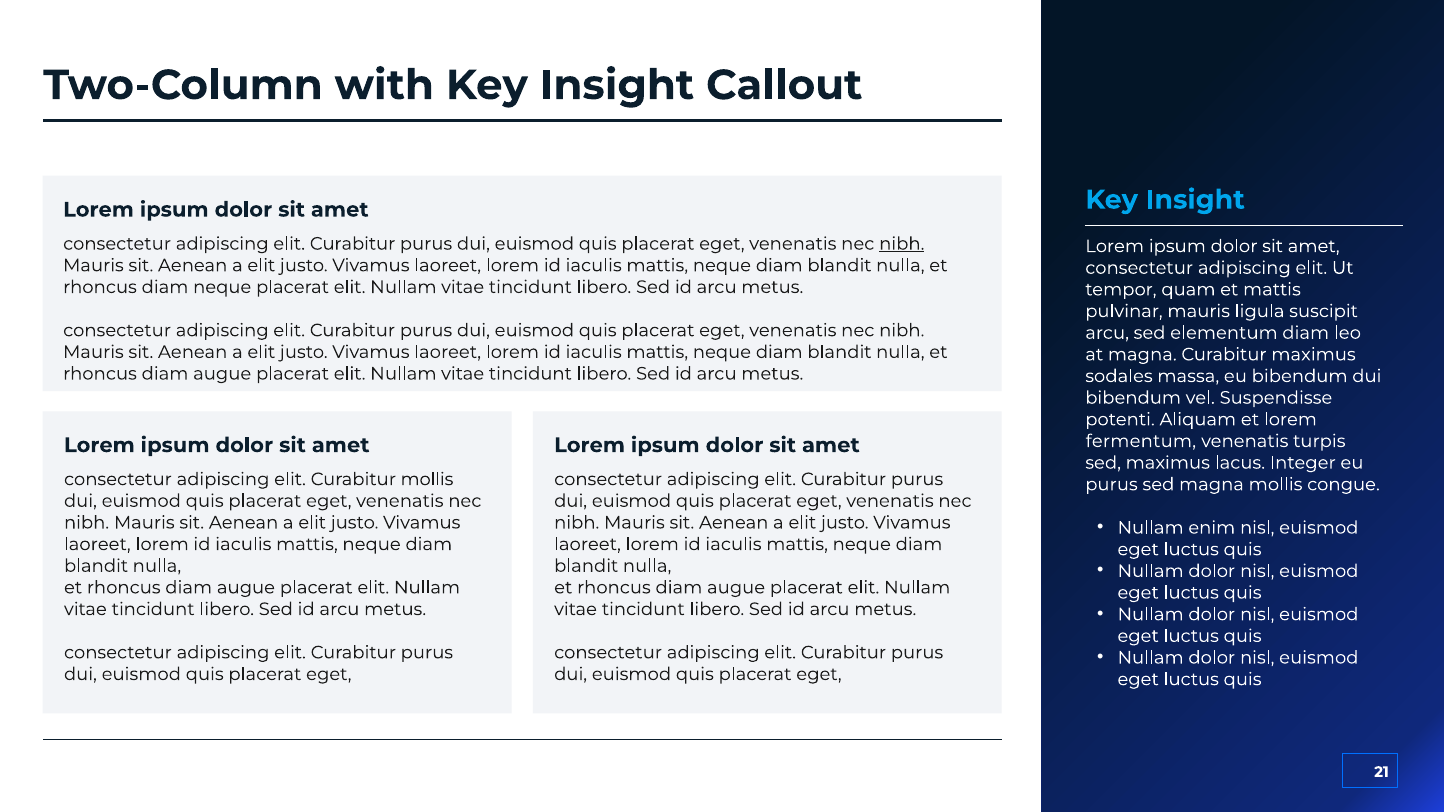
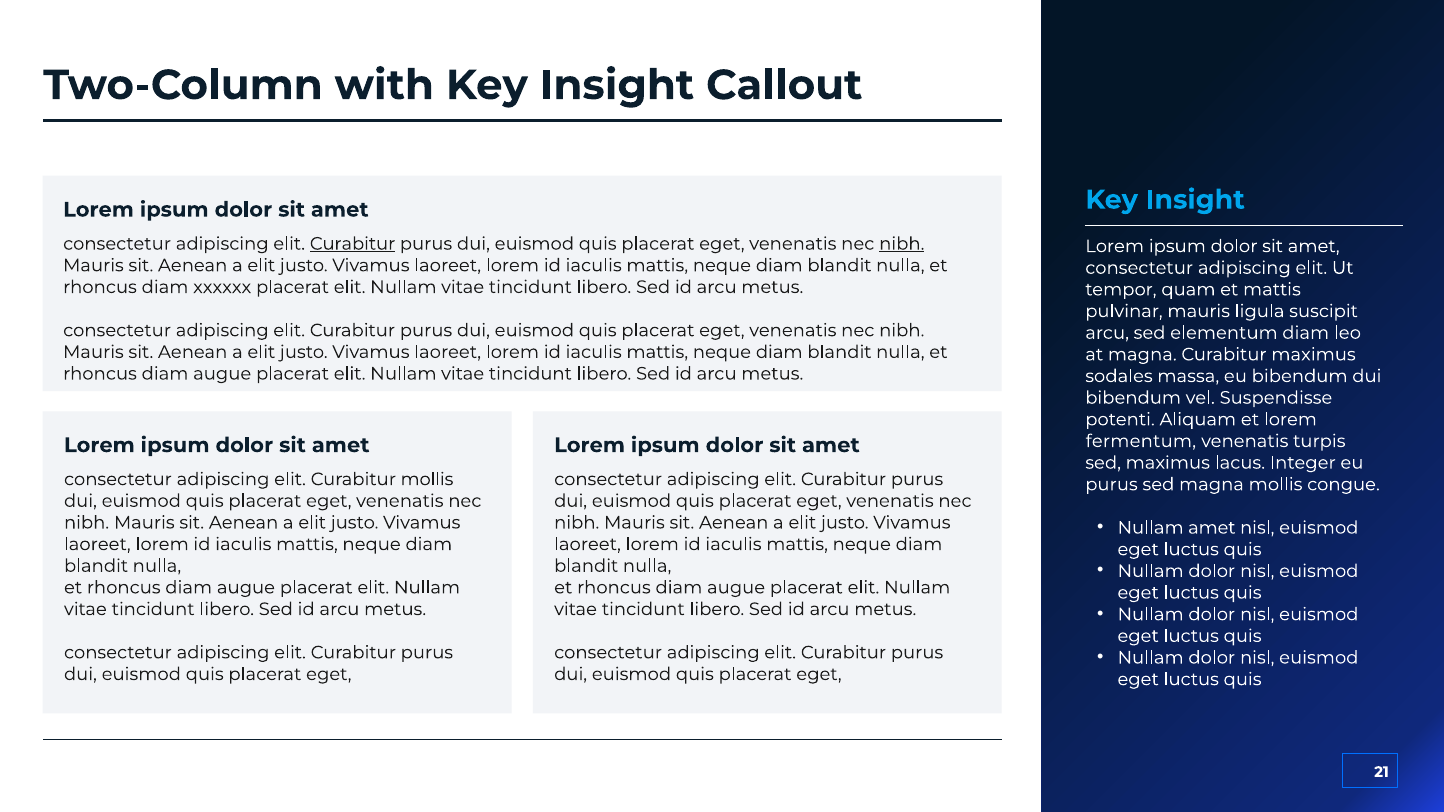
Curabitur at (353, 244) underline: none -> present
diam neque: neque -> xxxxxx
Nullam enim: enim -> amet
